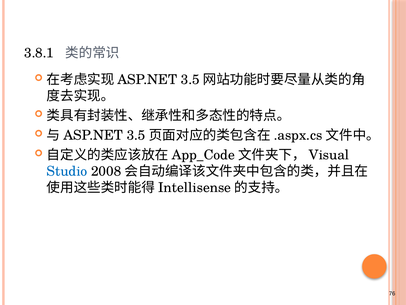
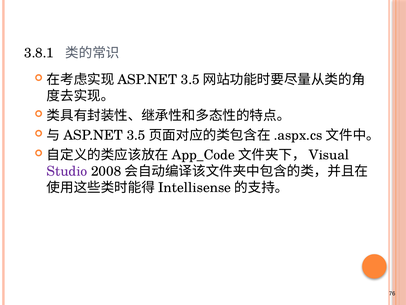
Studio colour: blue -> purple
